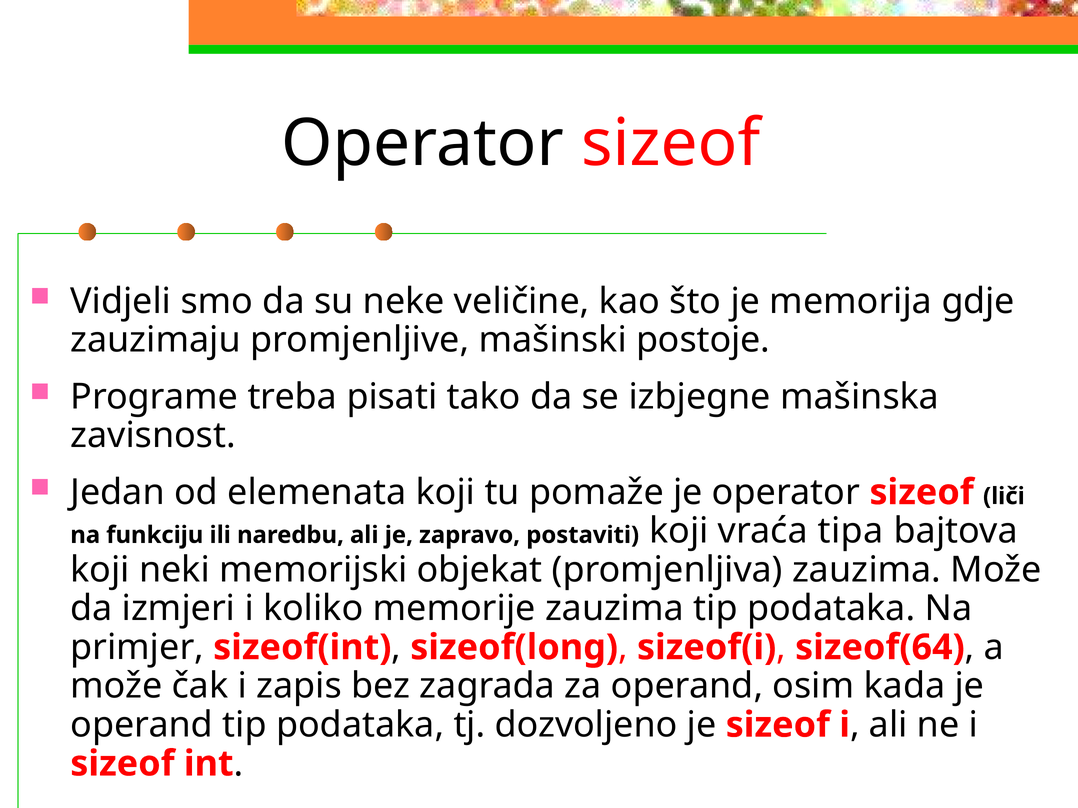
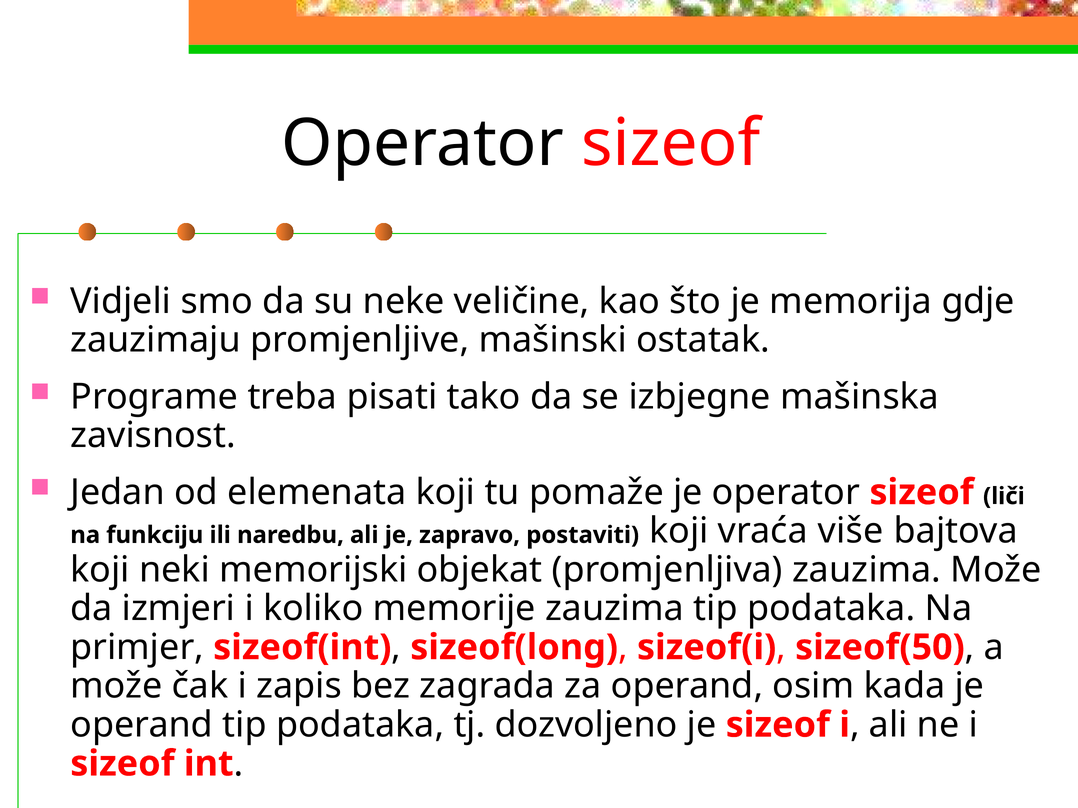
postoje: postoje -> ostatak
tipa: tipa -> više
sizeof(64: sizeof(64 -> sizeof(50
